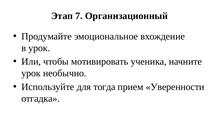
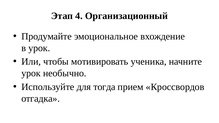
7: 7 -> 4
Уверенности: Уверенности -> Кроссвордов
